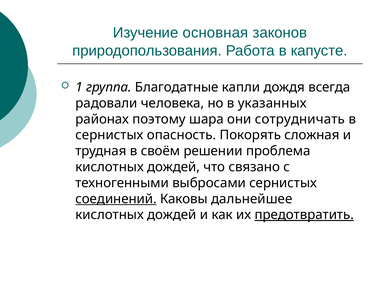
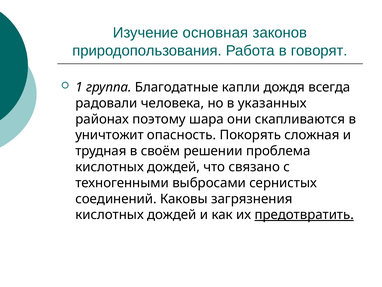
капусте: капусте -> говорят
сотрудничать: сотрудничать -> скапливаются
сернистых at (109, 135): сернистых -> уничтожит
соединений underline: present -> none
дальнейшее: дальнейшее -> загрязнения
